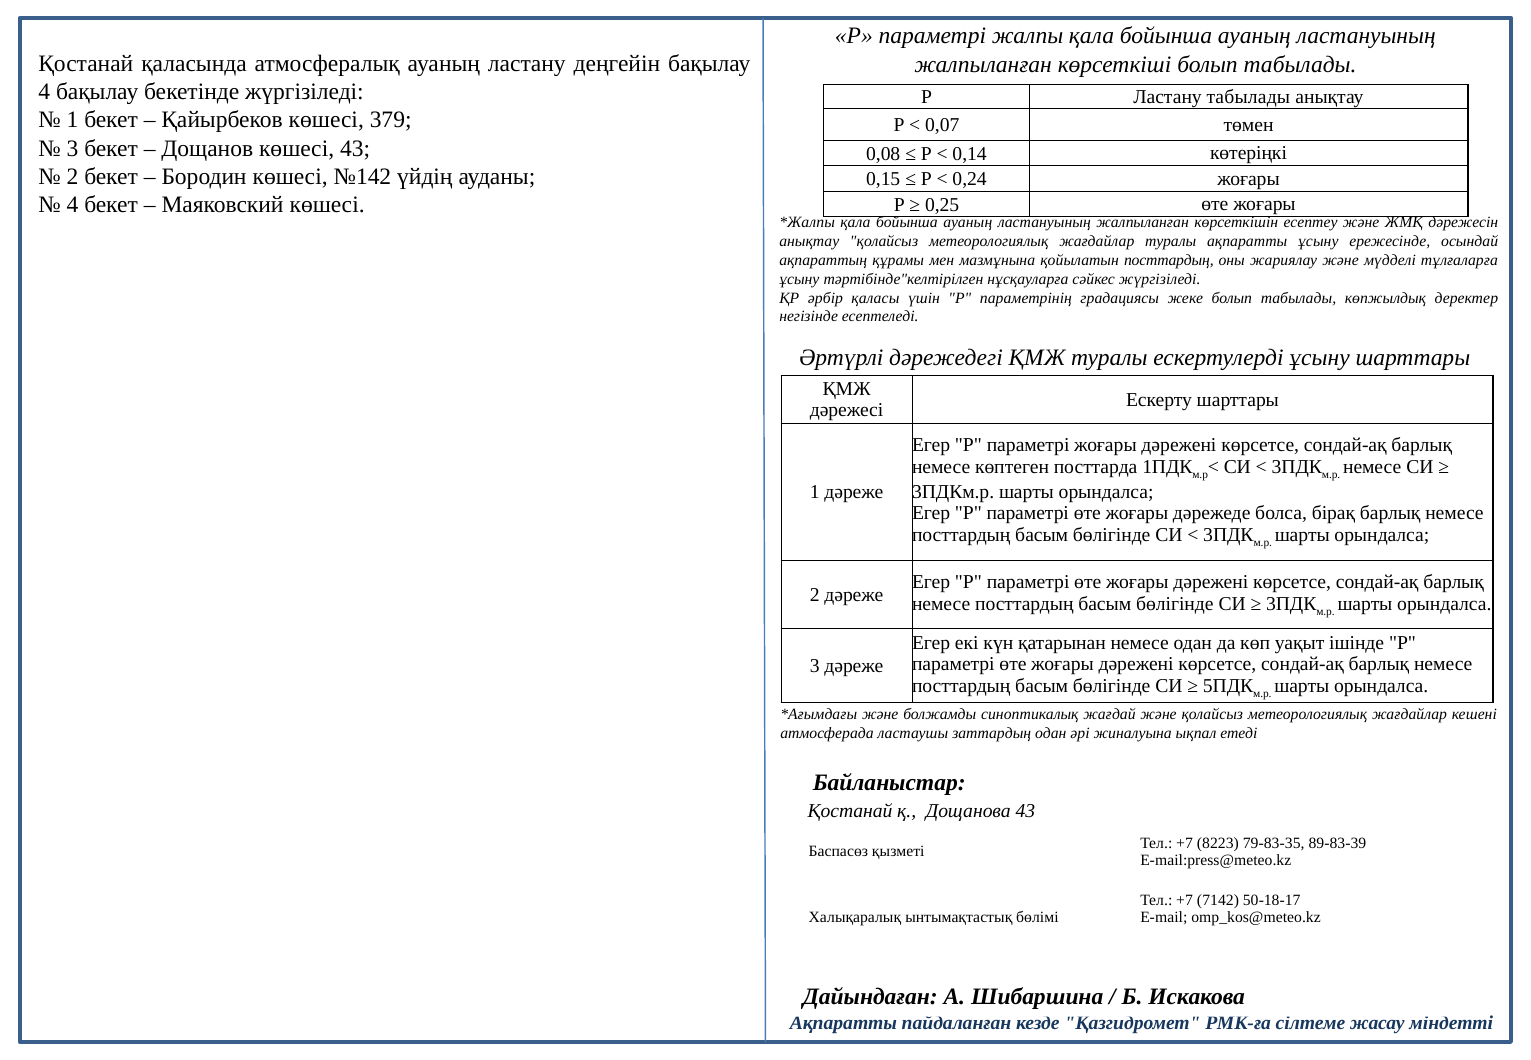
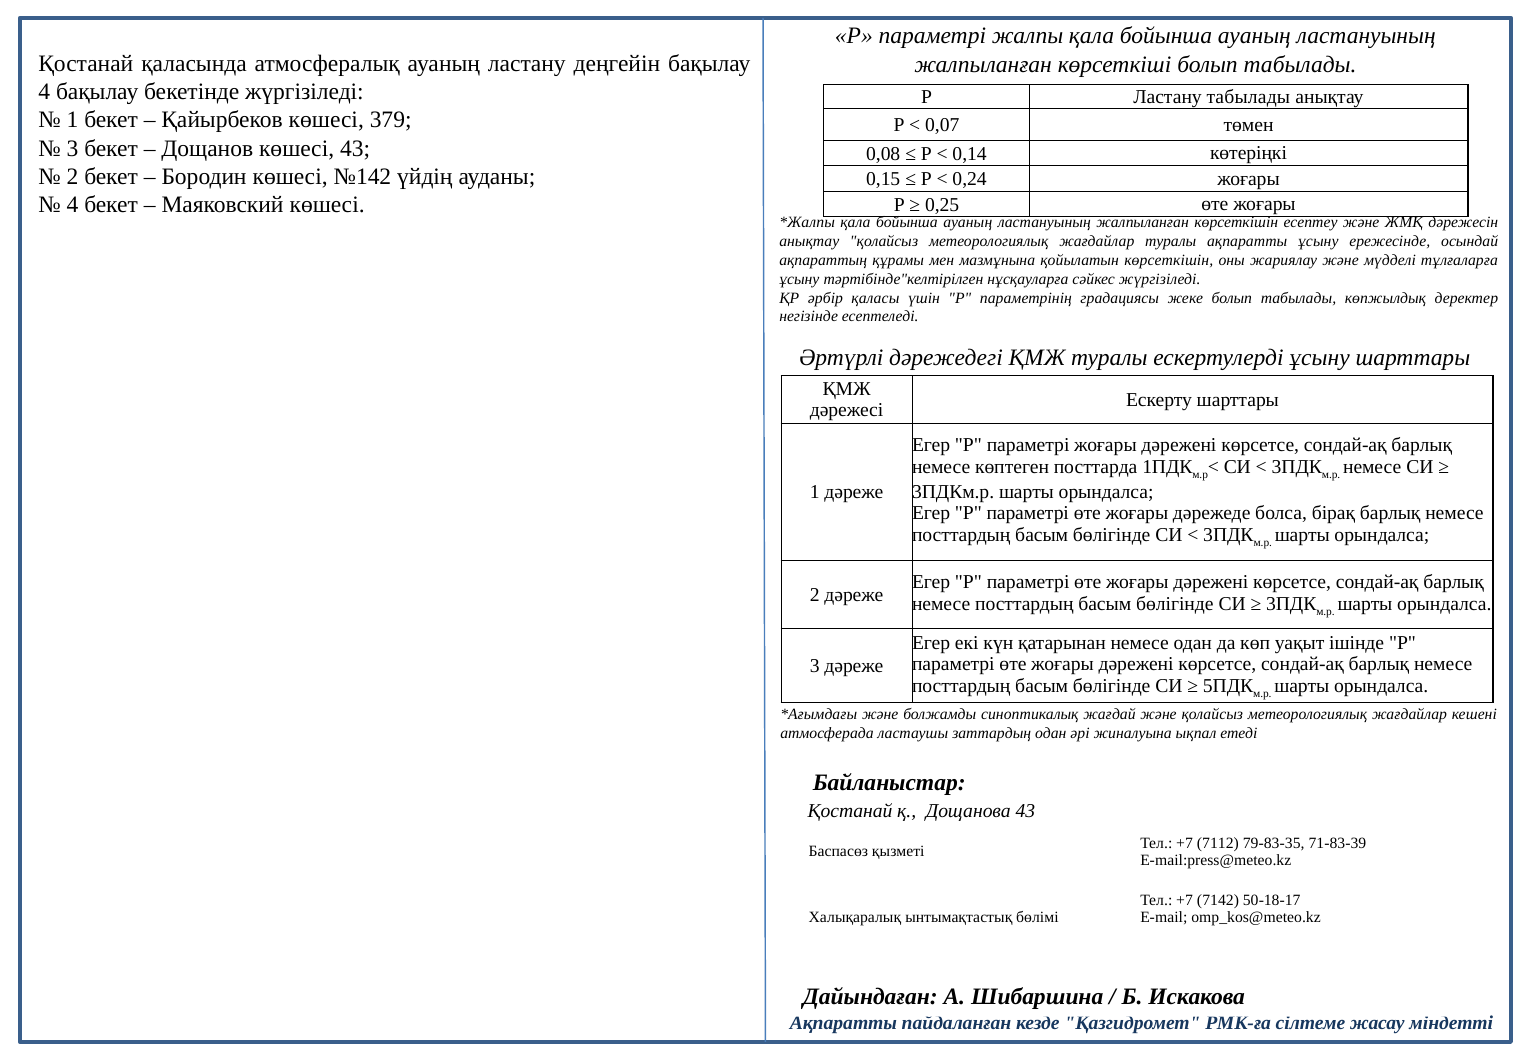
қойылатын посттардың: посттардың -> көрсеткішін
8223: 8223 -> 7112
89-83-39: 89-83-39 -> 71-83-39
